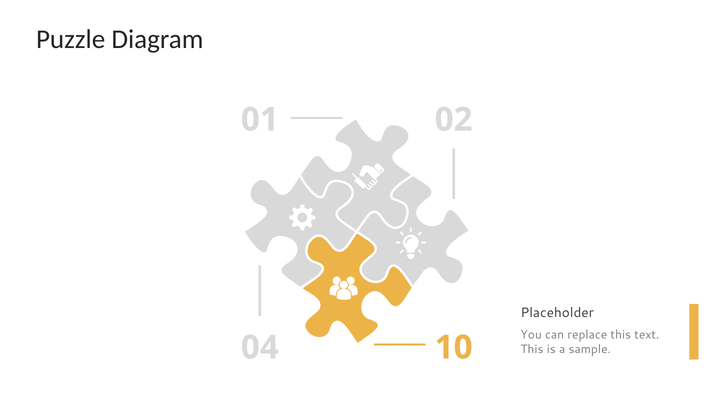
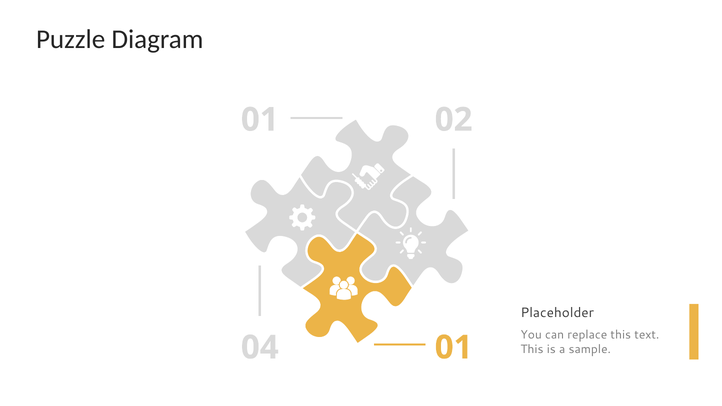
04 10: 10 -> 01
